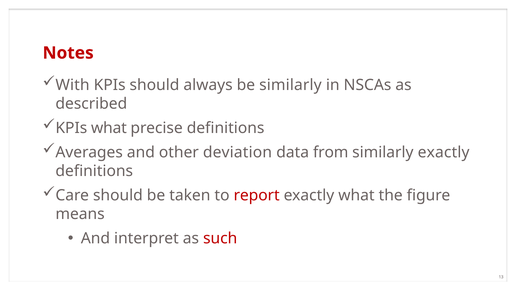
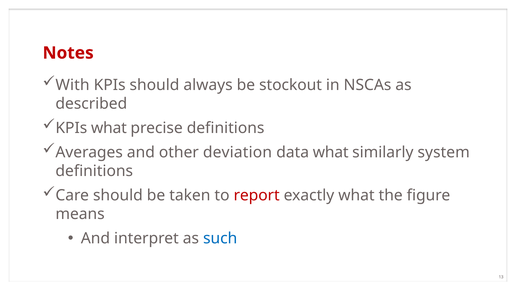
be similarly: similarly -> stockout
data from: from -> what
similarly exactly: exactly -> system
such colour: red -> blue
